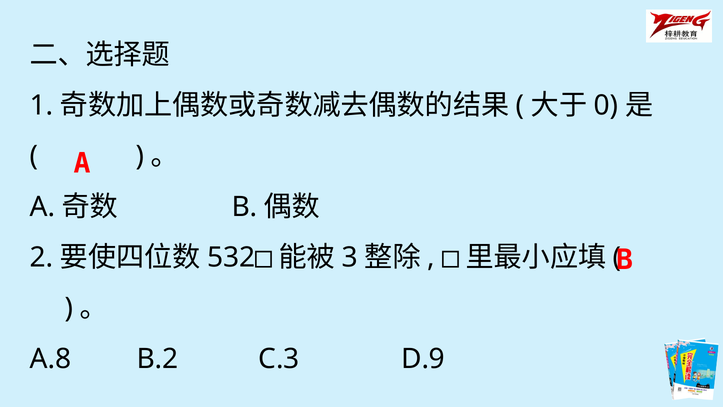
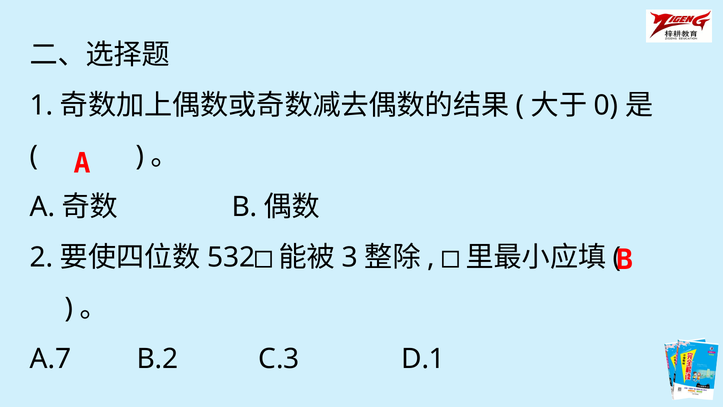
A.8: A.8 -> A.7
D.9: D.9 -> D.1
